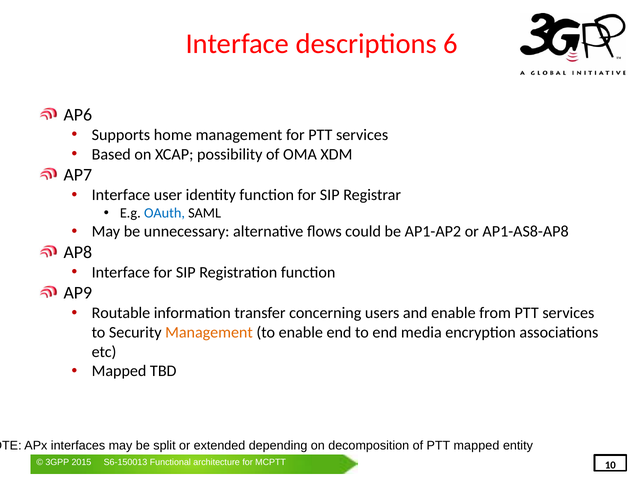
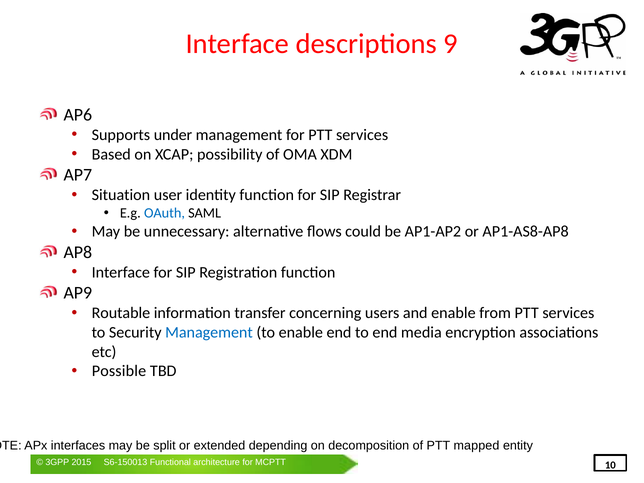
6: 6 -> 9
home: home -> under
Interface at (121, 195): Interface -> Situation
Management at (209, 332) colour: orange -> blue
Mapped at (119, 371): Mapped -> Possible
